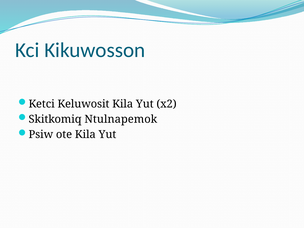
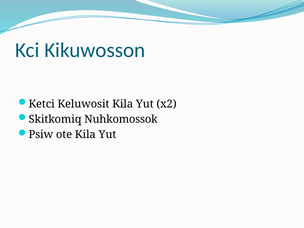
Ntulnapemok: Ntulnapemok -> Nuhkomossok
